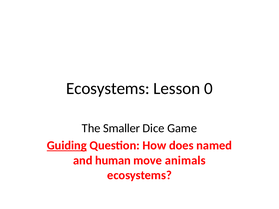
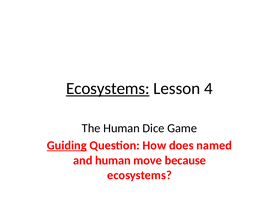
Ecosystems at (108, 89) underline: none -> present
0: 0 -> 4
The Smaller: Smaller -> Human
animals: animals -> because
